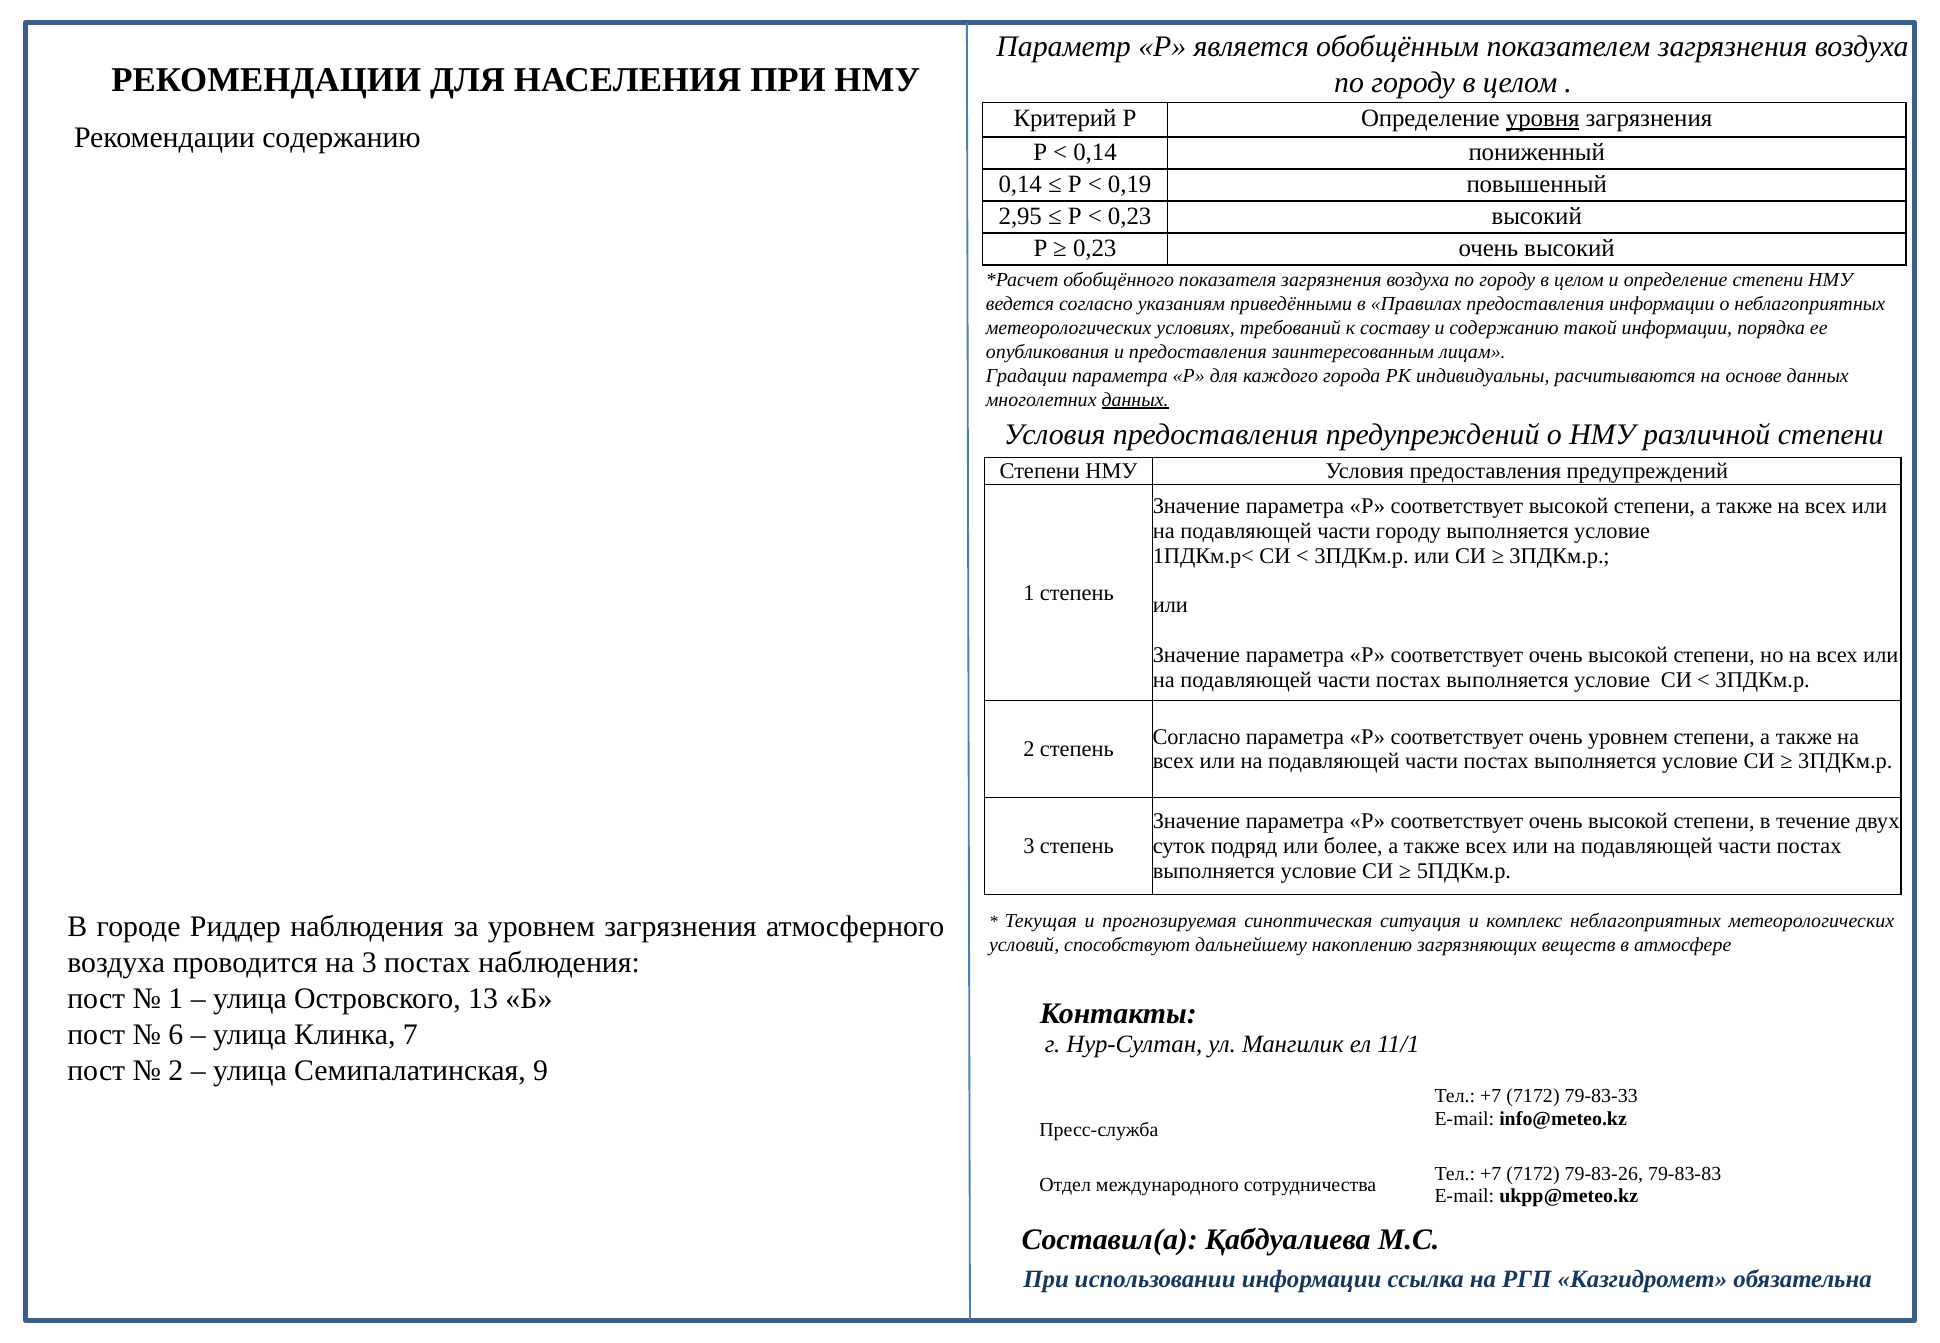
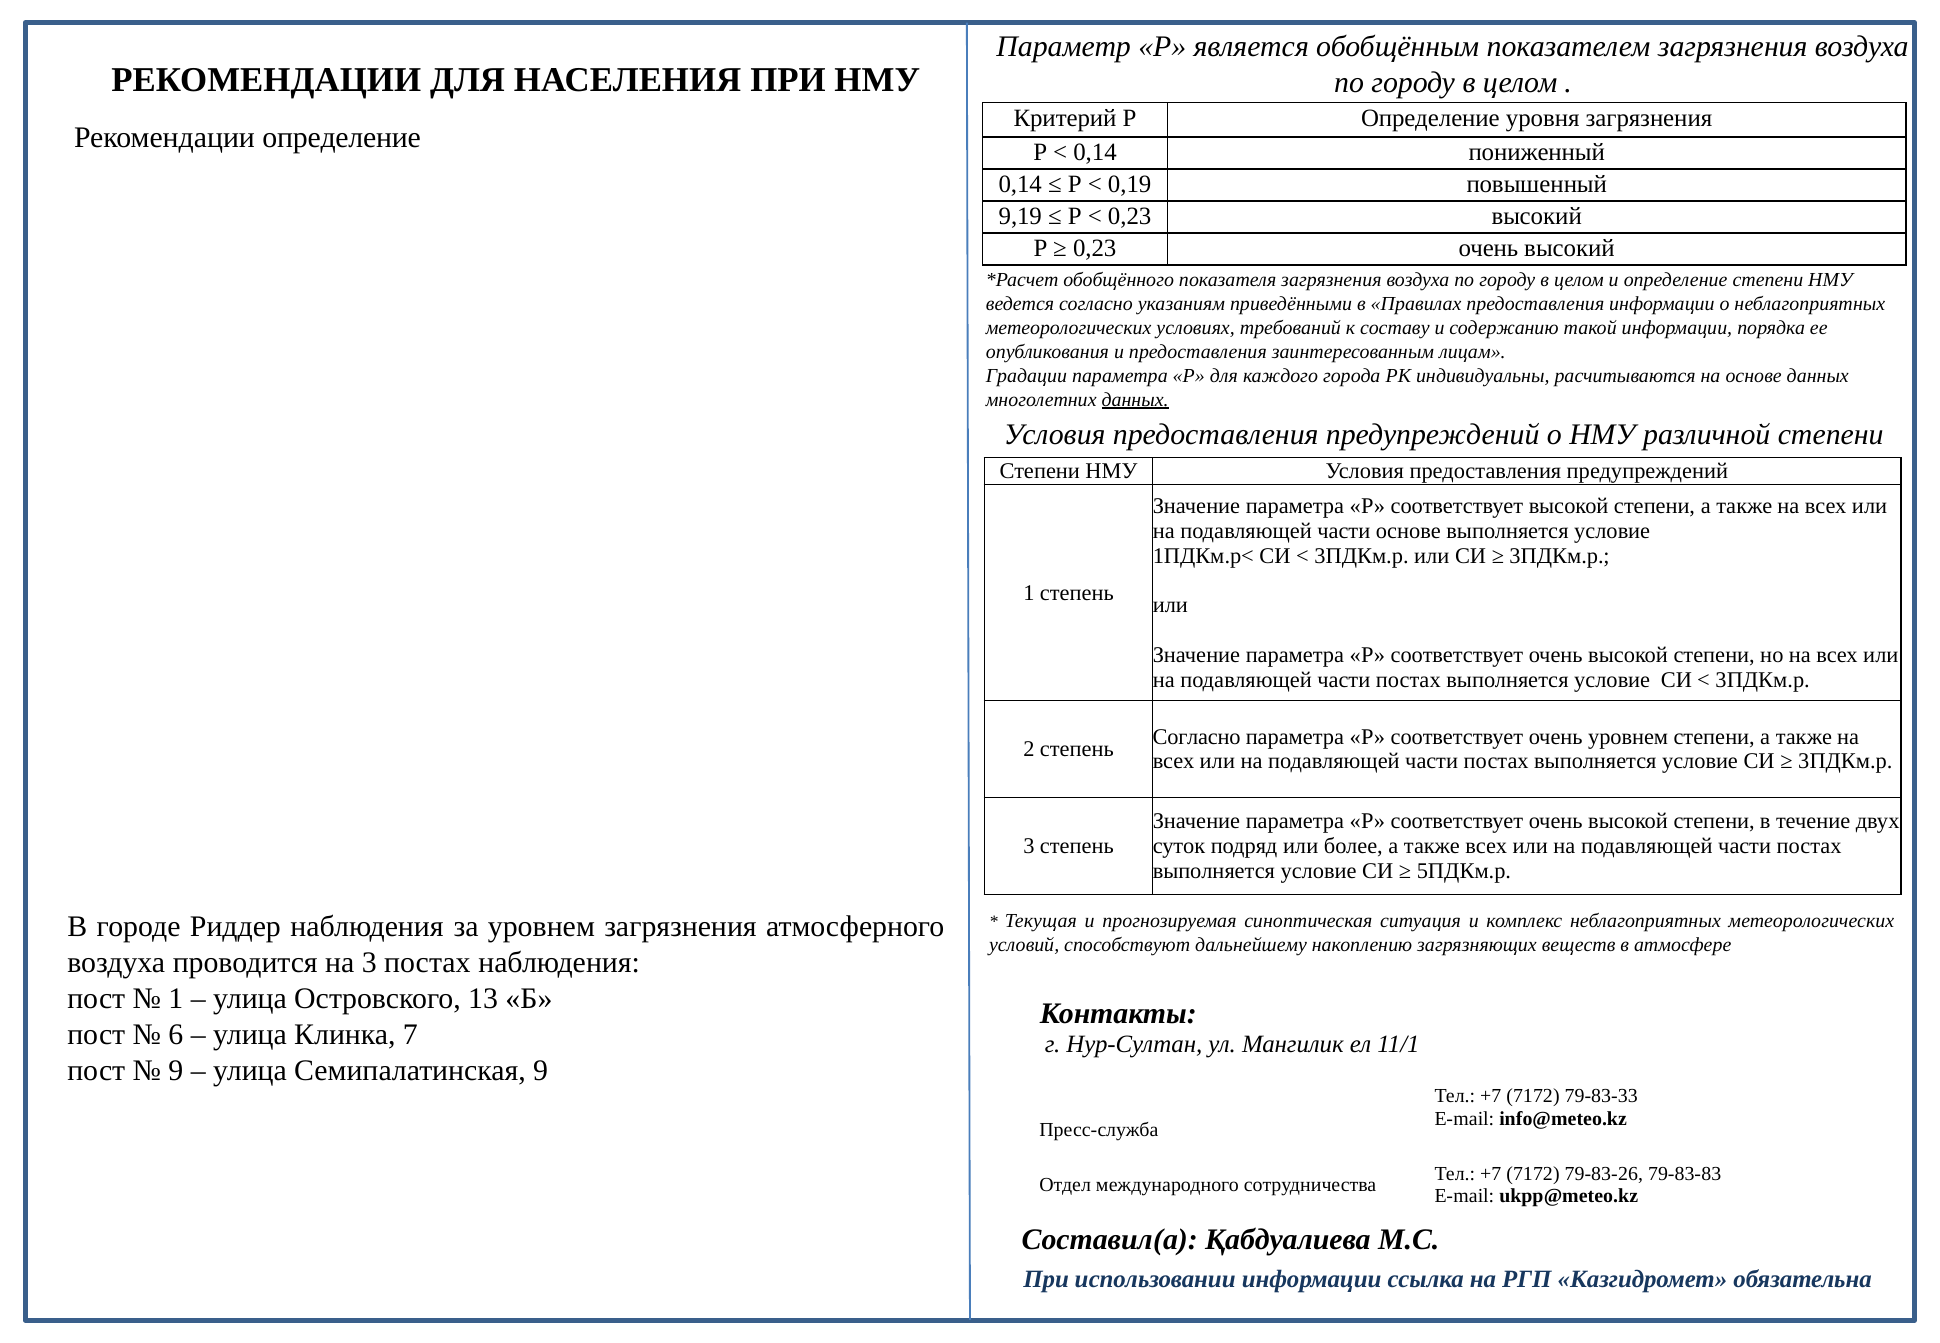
уровня underline: present -> none
Рекомендации содержанию: содержанию -> определение
2,95: 2,95 -> 9,19
части городу: городу -> основе
2 at (176, 1070): 2 -> 9
